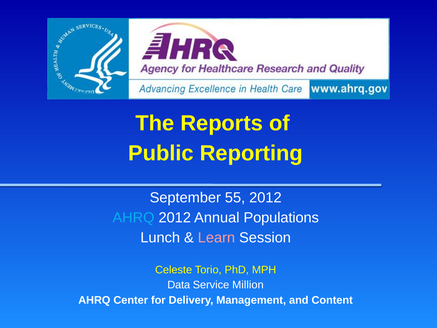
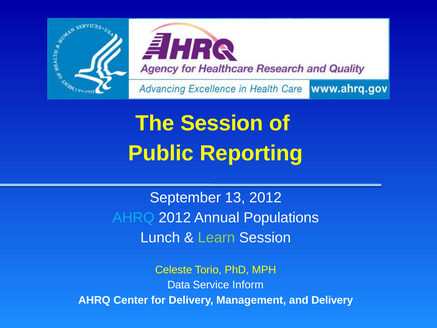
The Reports: Reports -> Session
55: 55 -> 13
Learn colour: pink -> light green
Million: Million -> Inform
and Content: Content -> Delivery
